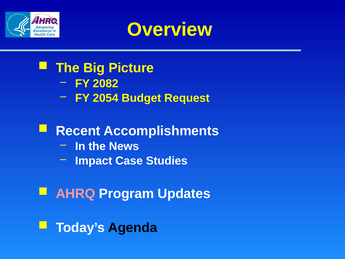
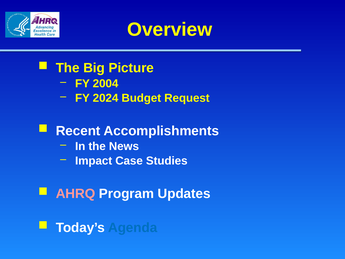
2082: 2082 -> 2004
2054: 2054 -> 2024
Agenda colour: black -> blue
